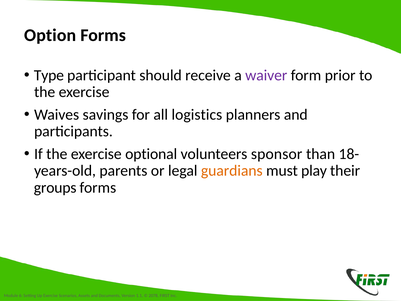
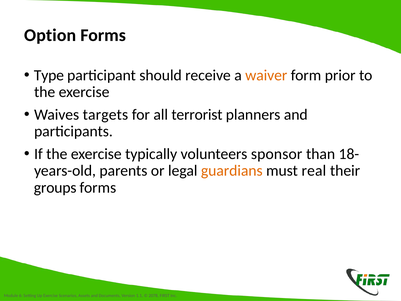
waiver colour: purple -> orange
savings: savings -> targets
logistics: logistics -> terrorist
optional: optional -> typically
play: play -> real
